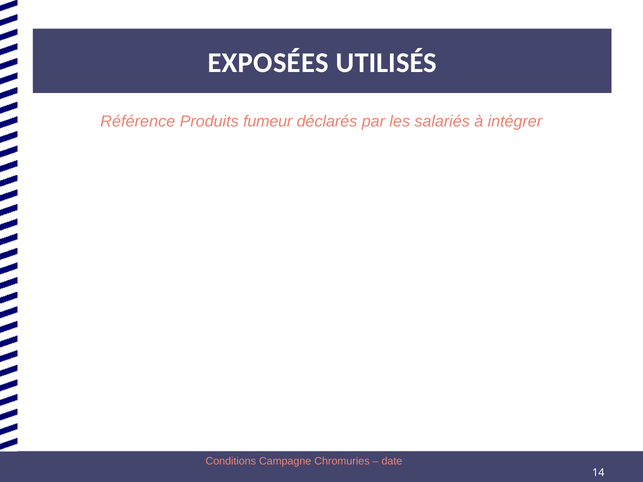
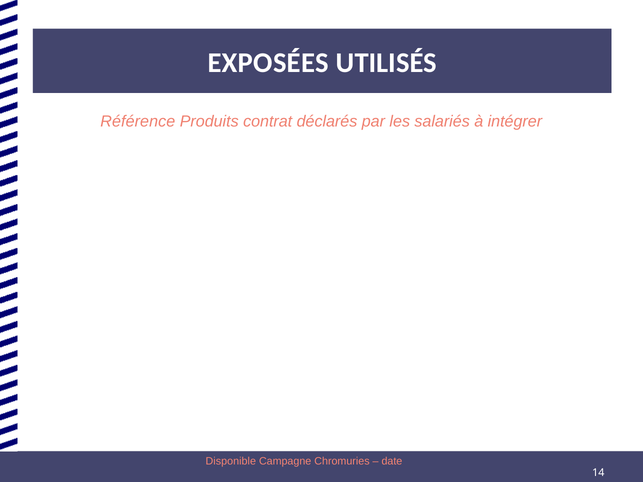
fumeur: fumeur -> contrat
Conditions: Conditions -> Disponible
